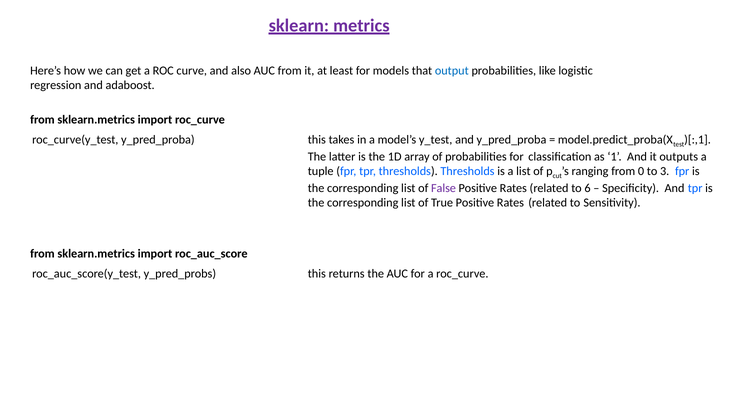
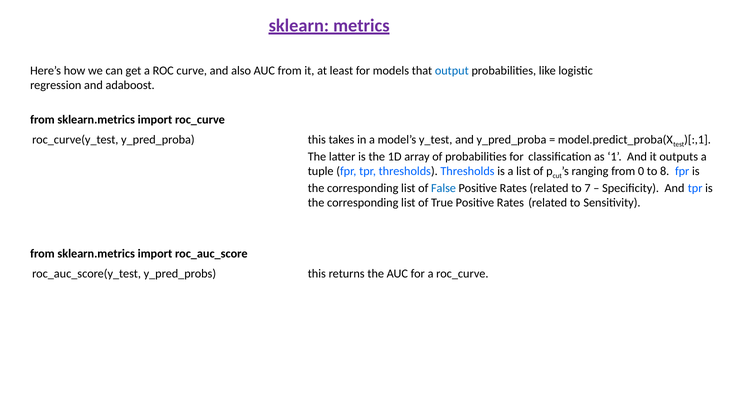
3: 3 -> 8
False colour: purple -> blue
6: 6 -> 7
